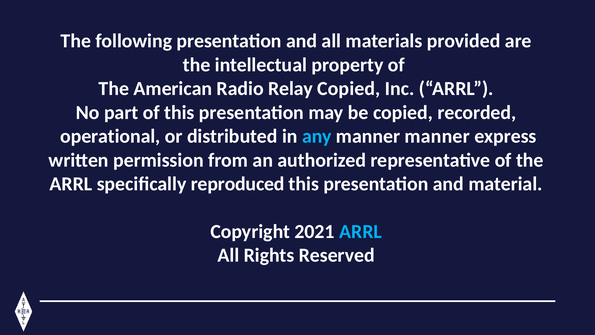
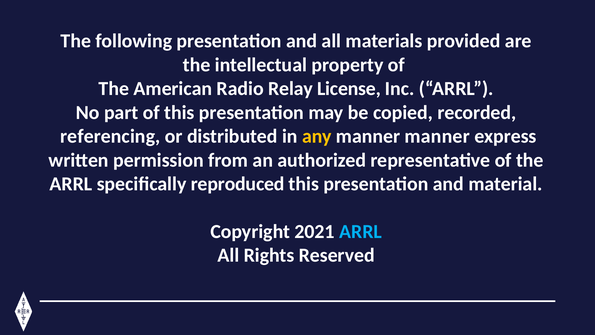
Relay Copied: Copied -> License
operational: operational -> referencing
any colour: light blue -> yellow
